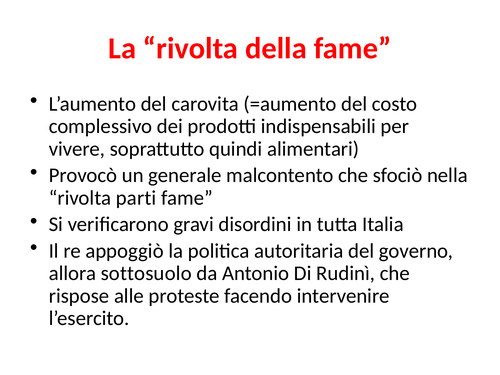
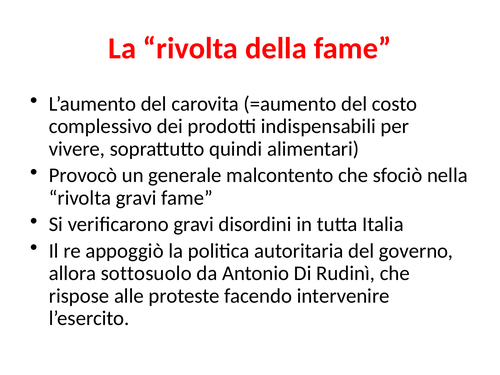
rivolta parti: parti -> gravi
